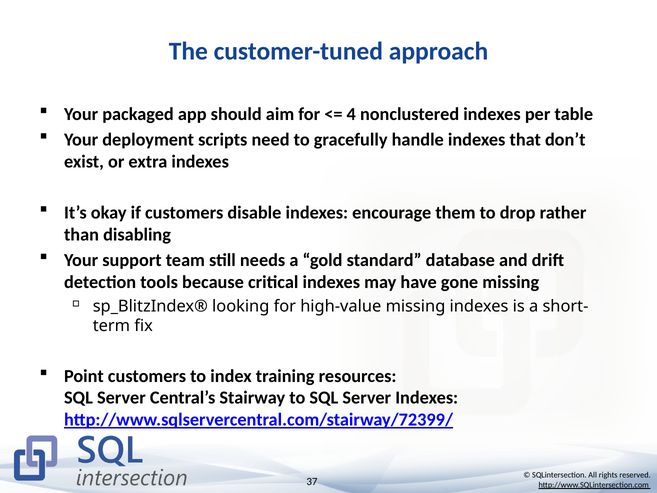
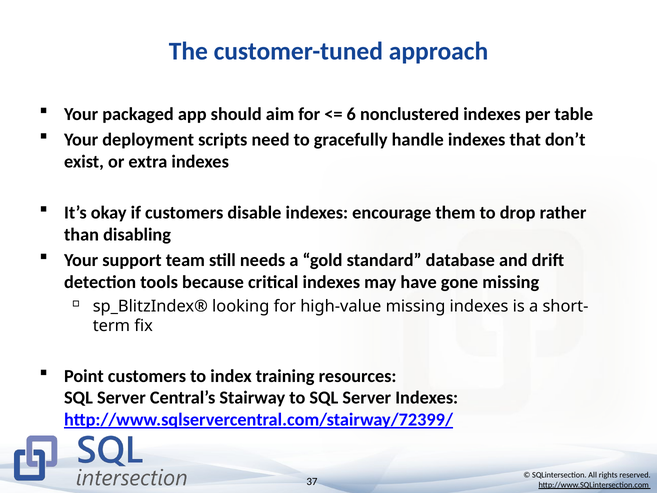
4: 4 -> 6
